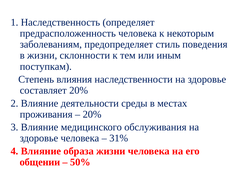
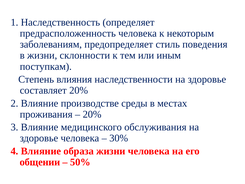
деятельности: деятельности -> производстве
31%: 31% -> 30%
